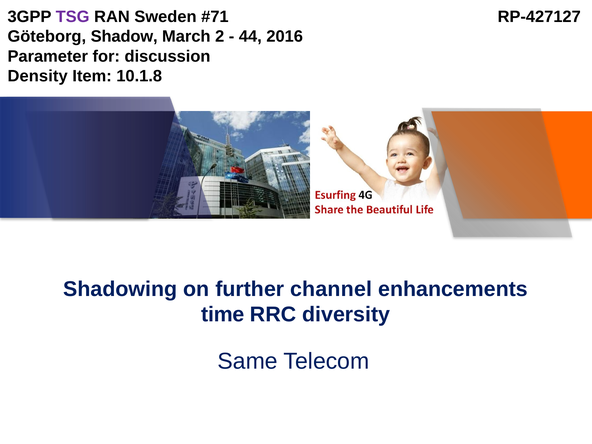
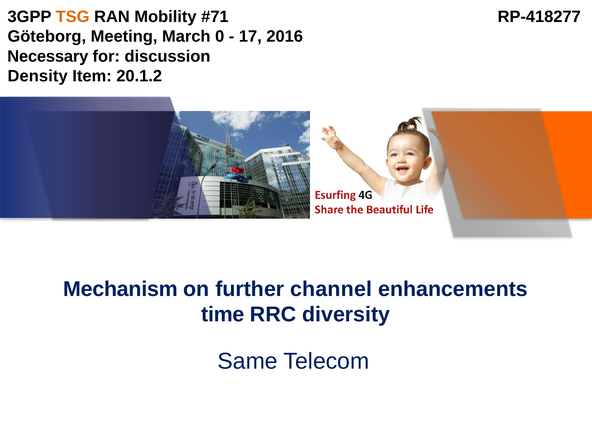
TSG colour: purple -> orange
Sweden: Sweden -> Mobility
RP-427127: RP-427127 -> RP-418277
Shadow: Shadow -> Meeting
2: 2 -> 0
44: 44 -> 17
Parameter: Parameter -> Necessary
10.1.8: 10.1.8 -> 20.1.2
Shadowing: Shadowing -> Mechanism
